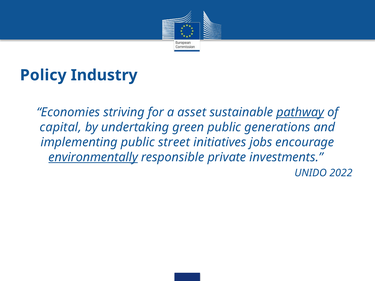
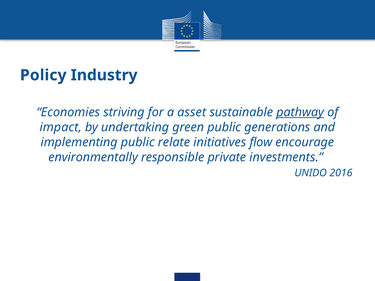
capital: capital -> impact
street: street -> relate
jobs: jobs -> flow
environmentally underline: present -> none
2022: 2022 -> 2016
